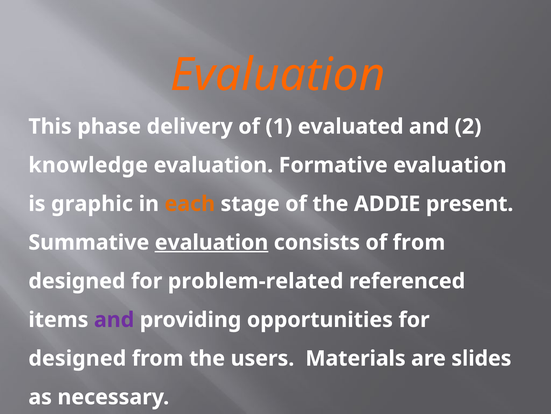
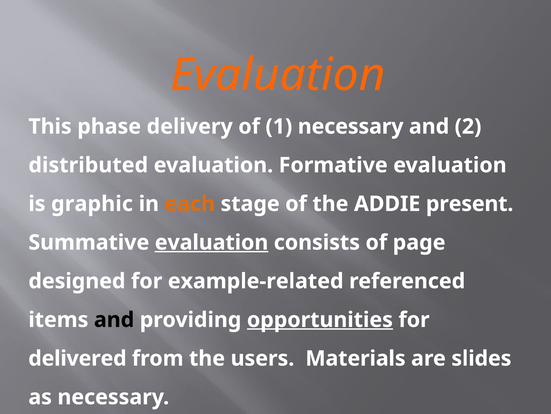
1 evaluated: evaluated -> necessary
knowledge: knowledge -> distributed
of from: from -> page
problem-related: problem-related -> example-related
and at (114, 319) colour: purple -> black
opportunities underline: none -> present
designed at (77, 358): designed -> delivered
